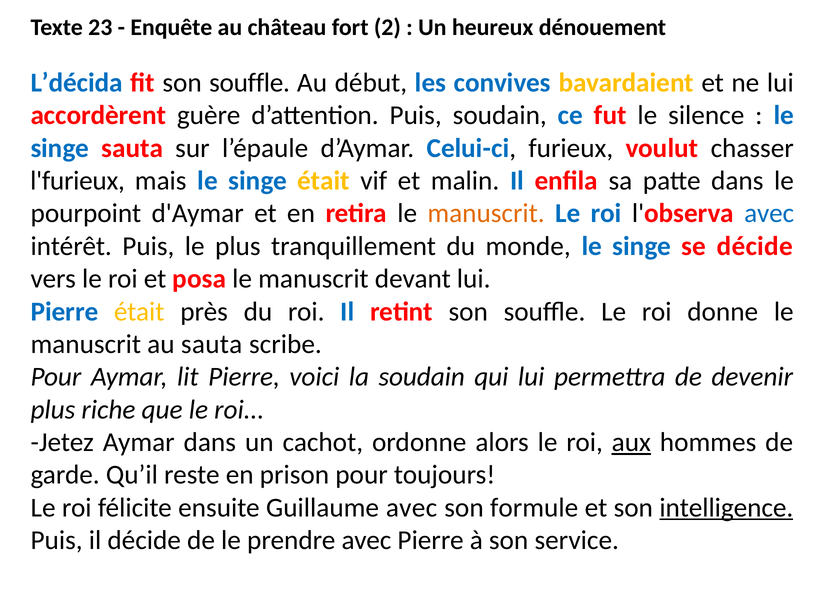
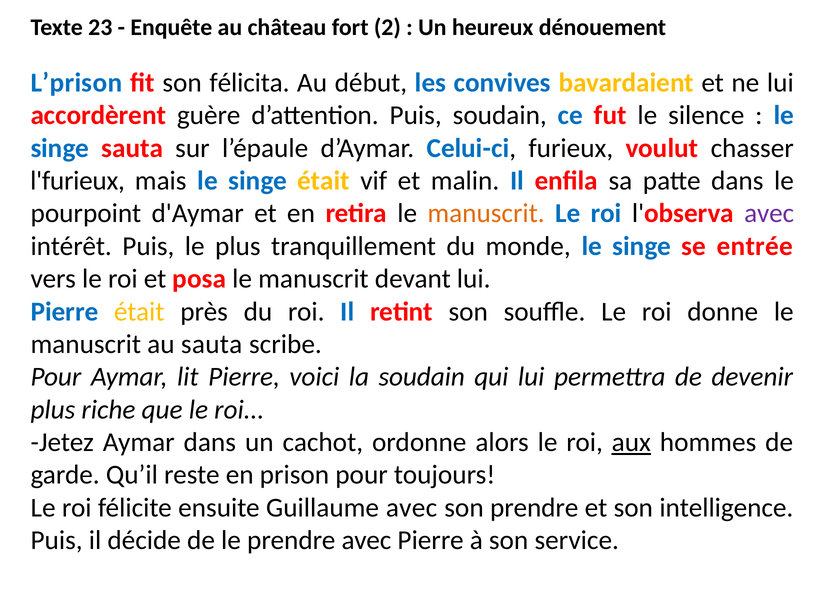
L’décida: L’décida -> L’prison
fit son souffle: souffle -> félicita
avec at (769, 214) colour: blue -> purple
se décide: décide -> entrée
son formule: formule -> prendre
intelligence underline: present -> none
